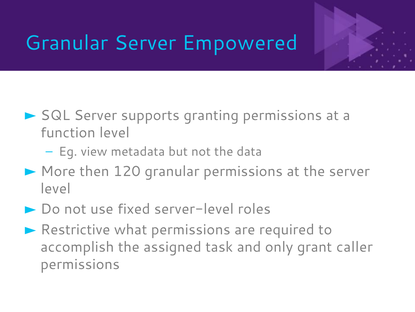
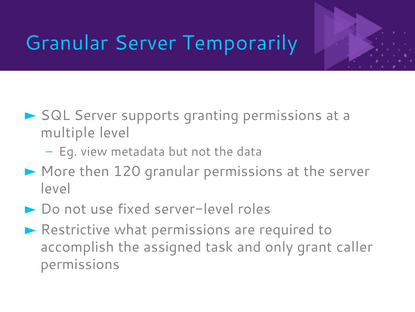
Empowered: Empowered -> Temporarily
function: function -> multiple
